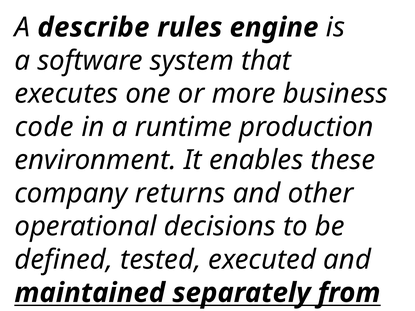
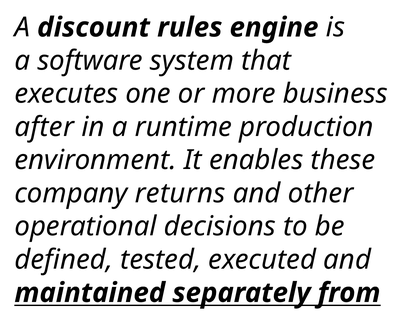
describe: describe -> discount
code at (44, 127): code -> after
